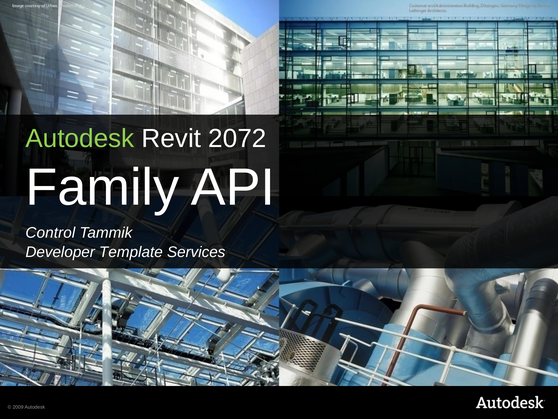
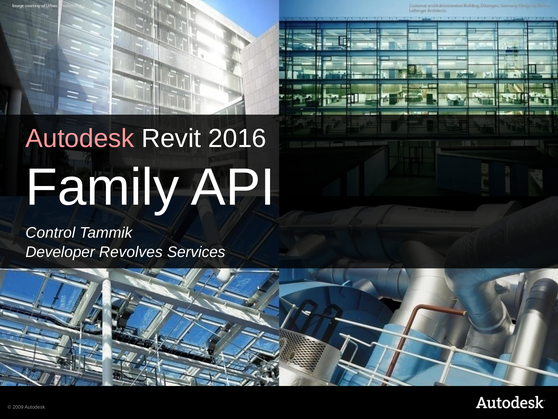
Autodesk at (80, 138) colour: light green -> pink
2072: 2072 -> 2016
Template: Template -> Revolves
